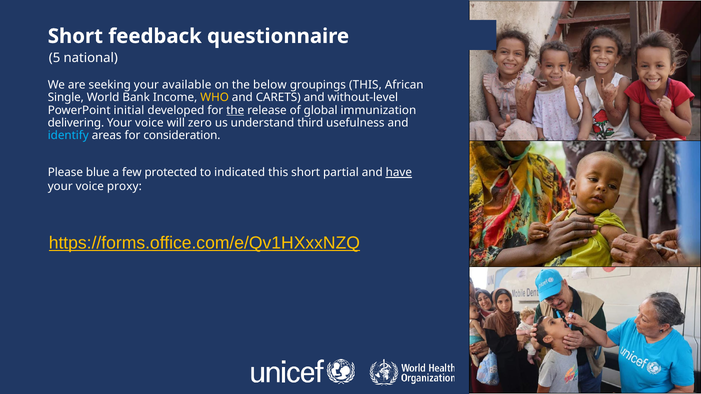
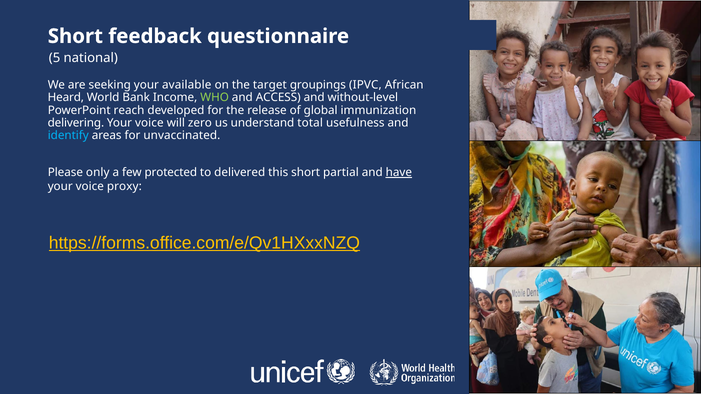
below: below -> target
groupings THIS: THIS -> IPVC
Single: Single -> Heard
WHO colour: yellow -> light green
CARETS: CARETS -> ACCESS
initial: initial -> reach
the at (235, 110) underline: present -> none
third: third -> total
consideration: consideration -> unvaccinated
blue: blue -> only
indicated: indicated -> delivered
